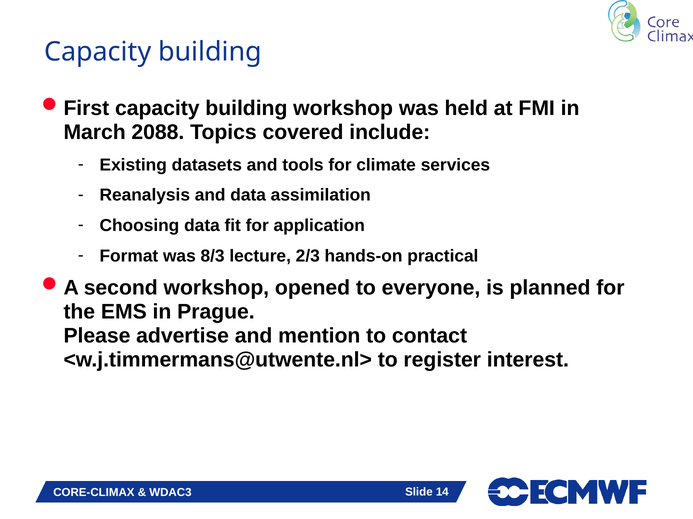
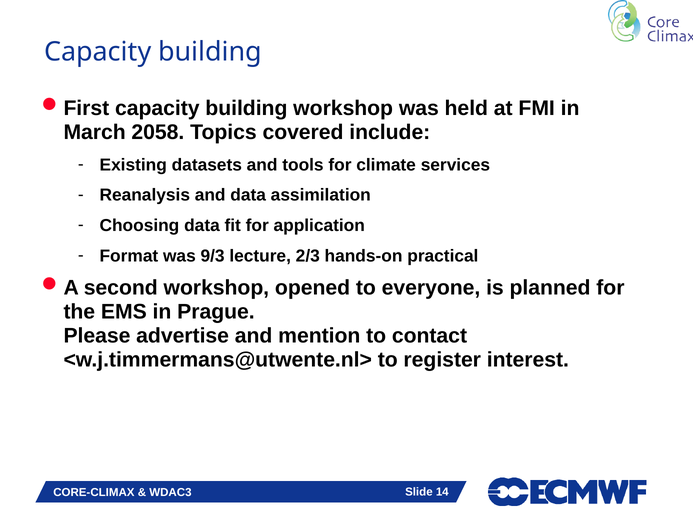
2088: 2088 -> 2058
8/3: 8/3 -> 9/3
